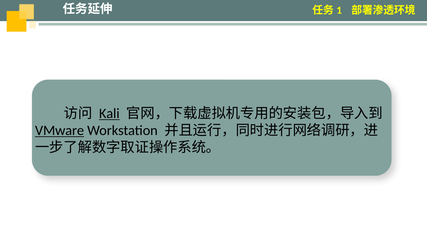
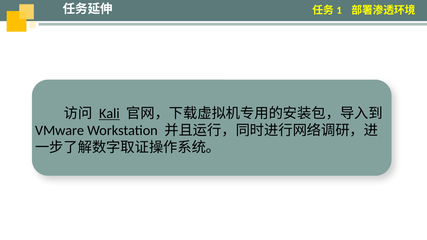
VMware underline: present -> none
